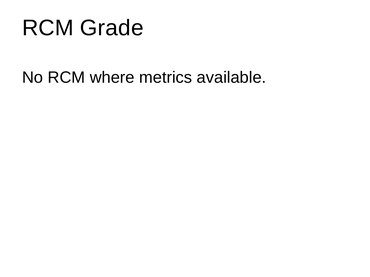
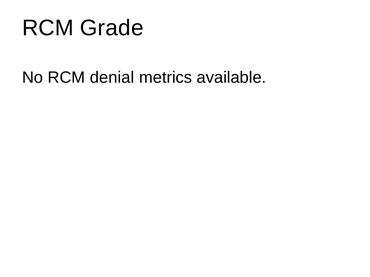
where: where -> denial
